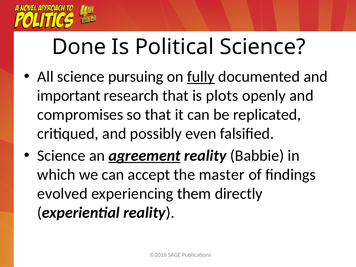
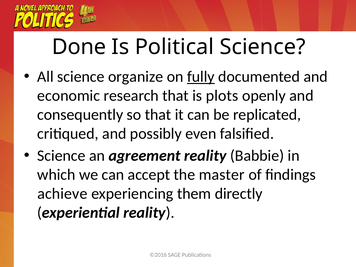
pursuing: pursuing -> organize
important: important -> economic
compromises: compromises -> consequently
agreement underline: present -> none
evolved: evolved -> achieve
